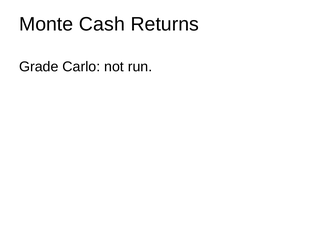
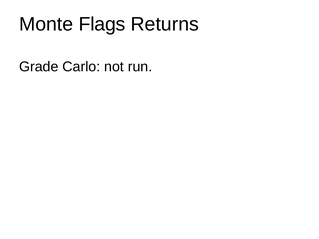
Cash: Cash -> Flags
